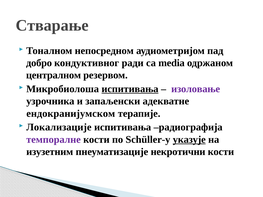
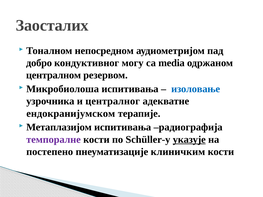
Стварање: Стварање -> Заосталих
ради: ради -> могу
испитивања at (130, 89) underline: present -> none
изоловање colour: purple -> blue
запаљенски: запаљенски -> централног
Локализације: Локализације -> Метаплазијом
изузетним: изузетним -> постепено
некротични: некротични -> клиничким
